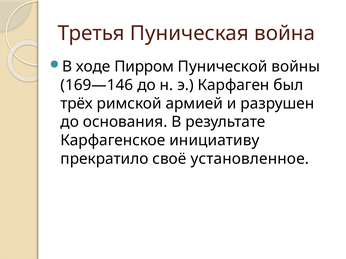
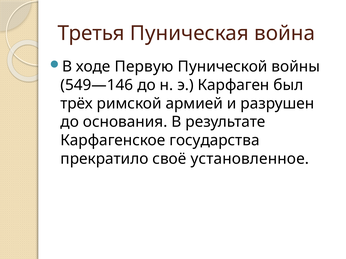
Пирром: Пирром -> Первую
169—146: 169—146 -> 549—146
инициативу: инициативу -> государства
